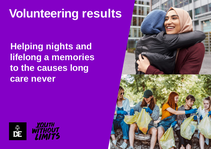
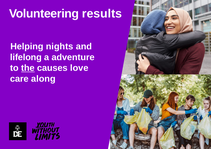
memories: memories -> adventure
the underline: none -> present
long: long -> love
never: never -> along
